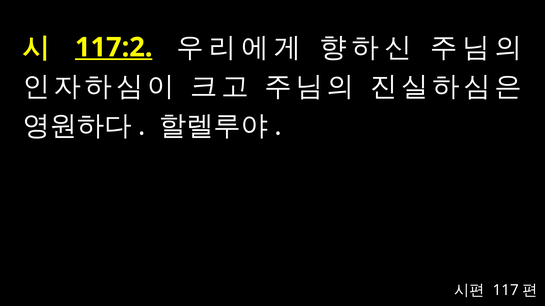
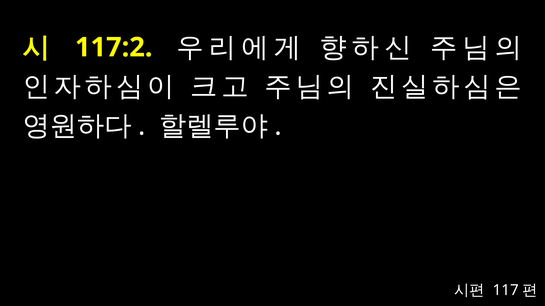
117:2 underline: present -> none
